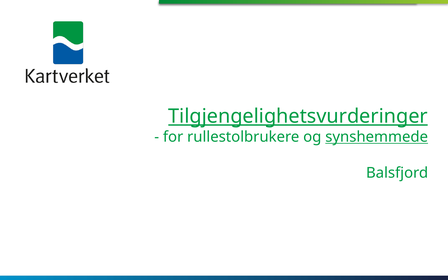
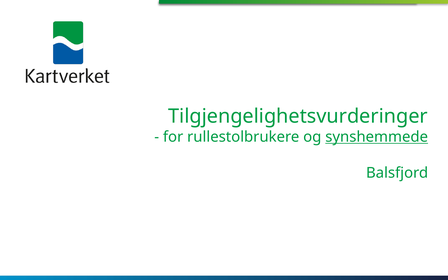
Tilgjengelighetsvurderinger underline: present -> none
